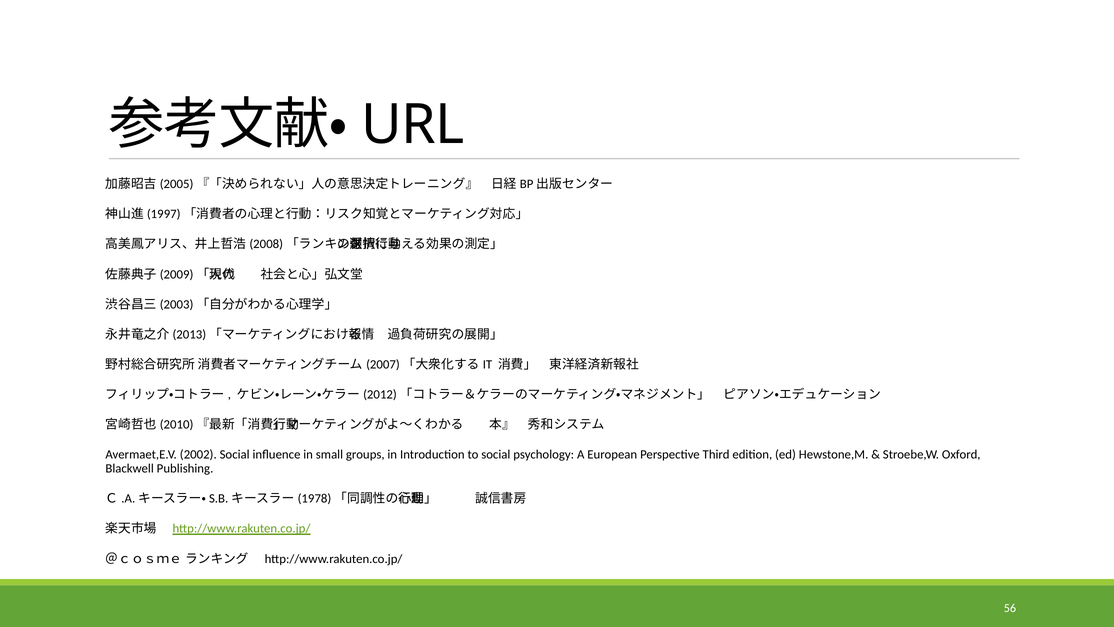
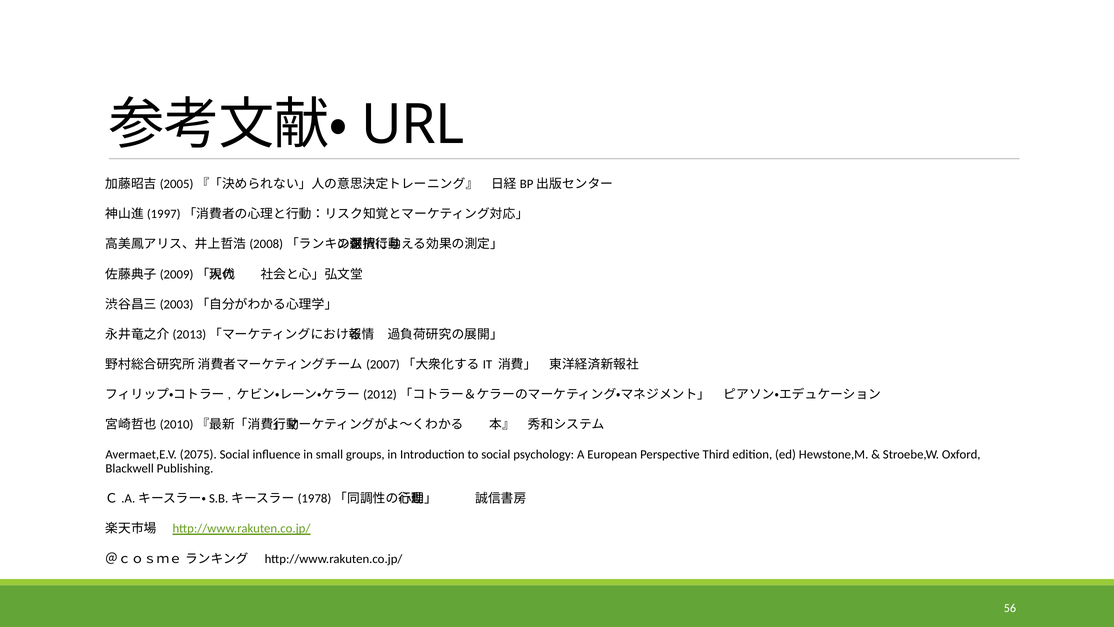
2002: 2002 -> 2075
